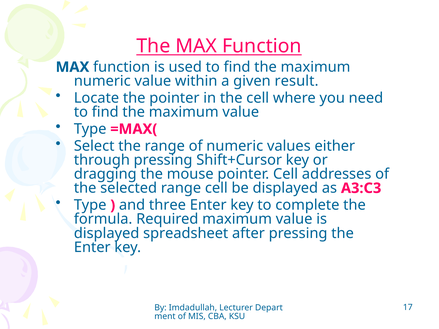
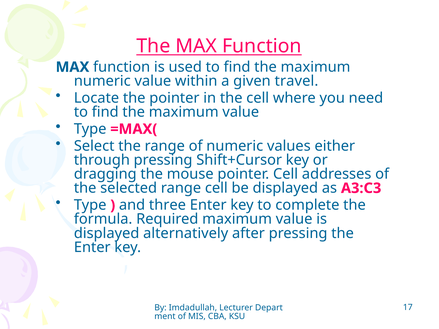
result: result -> travel
spreadsheet: spreadsheet -> alternatively
